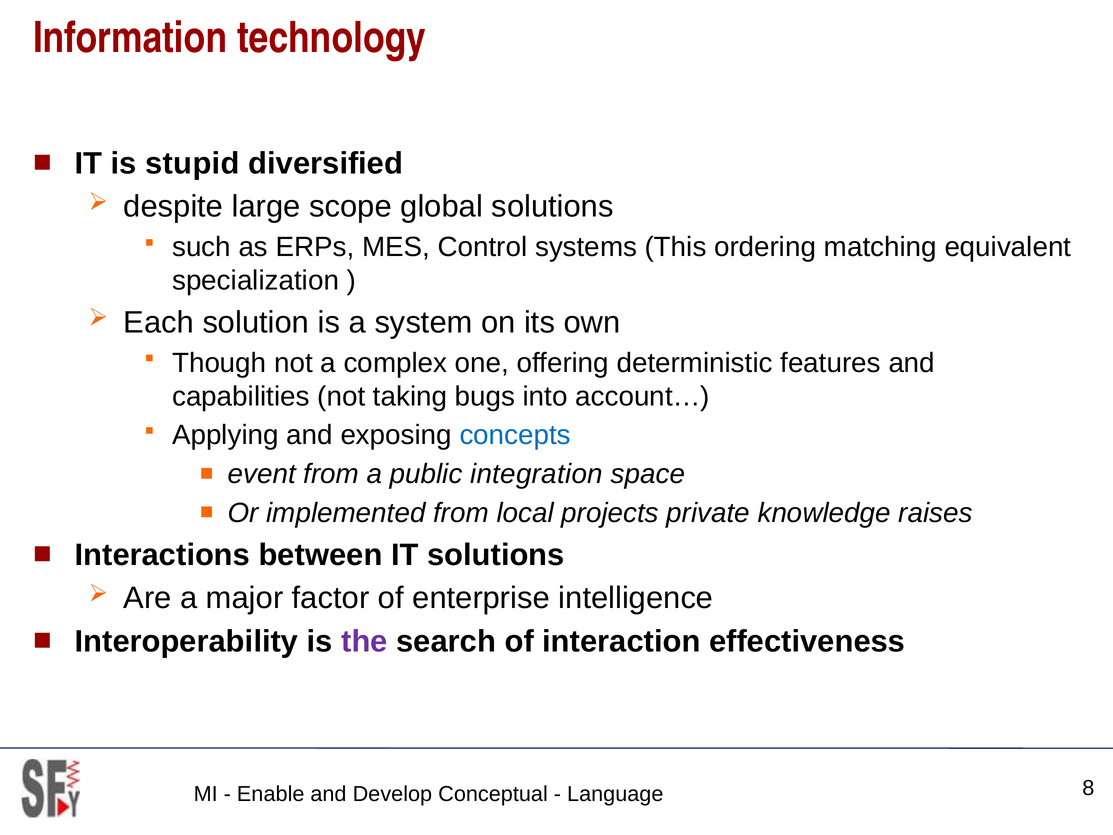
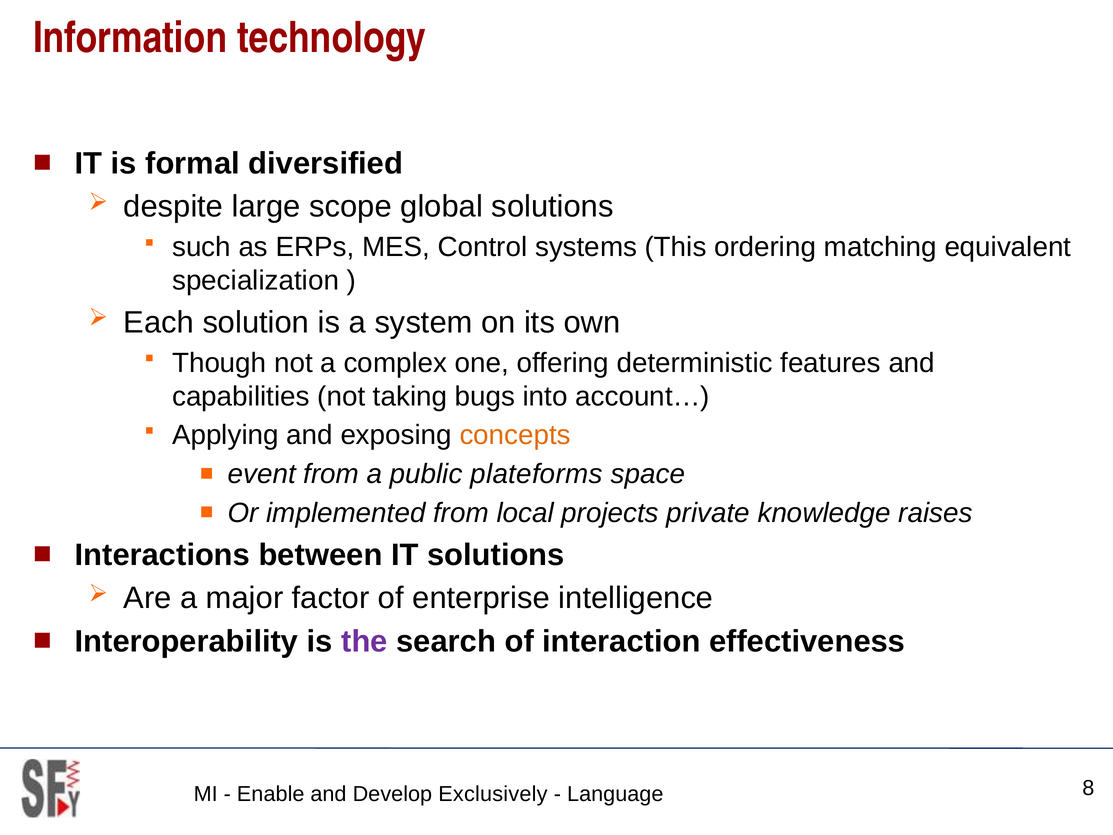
stupid: stupid -> formal
concepts colour: blue -> orange
integration: integration -> plateforms
Conceptual: Conceptual -> Exclusively
